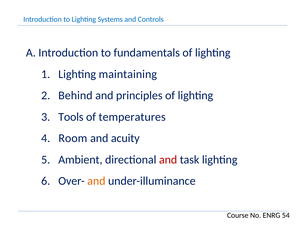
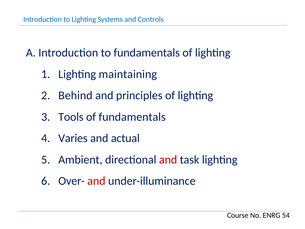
of temperatures: temperatures -> fundamentals
Room: Room -> Varies
acuity: acuity -> actual
and at (96, 181) colour: orange -> red
